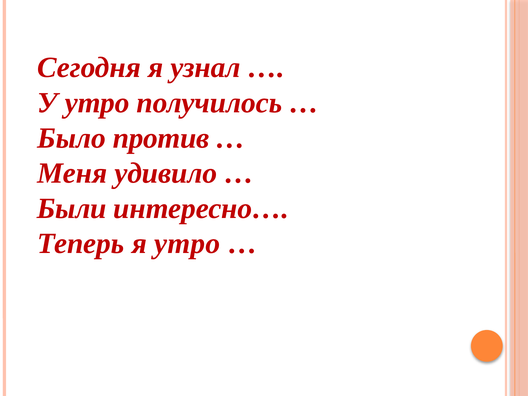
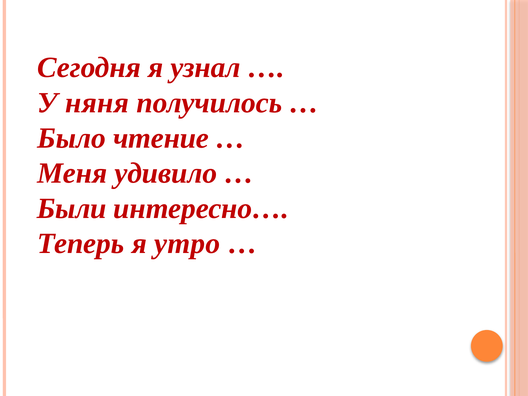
У утро: утро -> няня
против: против -> чтение
